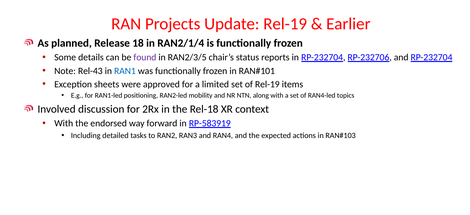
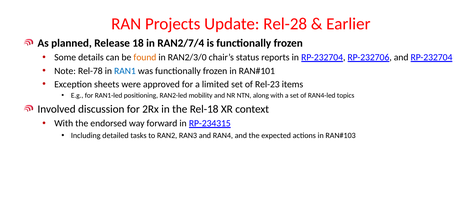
Update Rel-19: Rel-19 -> Rel-28
RAN2/1/4: RAN2/1/4 -> RAN2/7/4
found colour: purple -> orange
RAN2/3/5: RAN2/3/5 -> RAN2/3/0
Rel-43: Rel-43 -> Rel-78
of Rel-19: Rel-19 -> Rel-23
RP-583919: RP-583919 -> RP-234315
